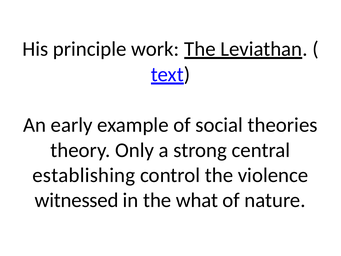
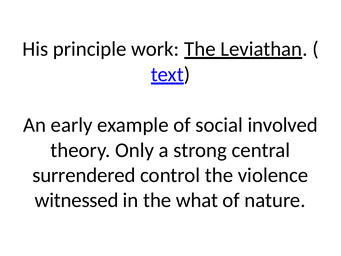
theories: theories -> involved
establishing: establishing -> surrendered
